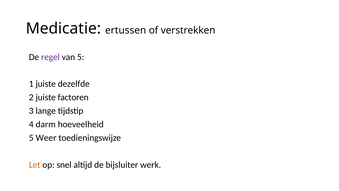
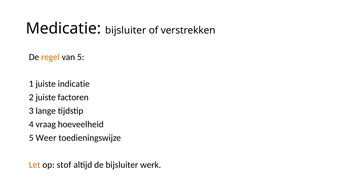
Medicatie ertussen: ertussen -> bijsluiter
regel colour: purple -> orange
dezelfde: dezelfde -> indicatie
darm: darm -> vraag
snel: snel -> stof
